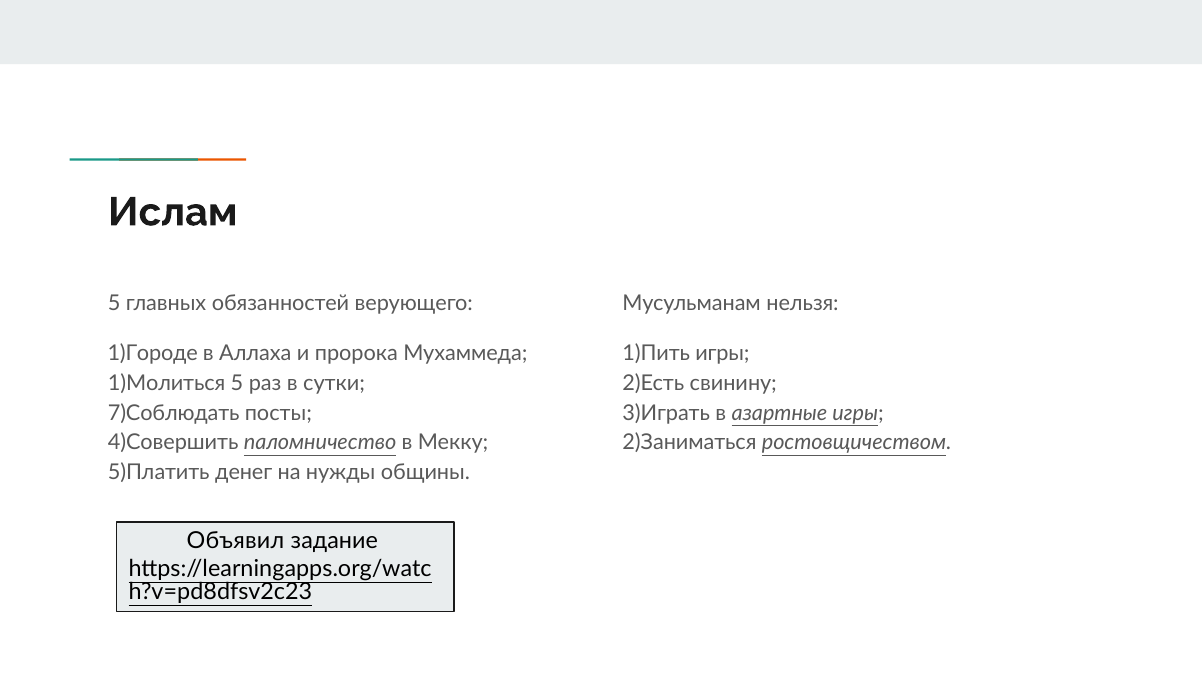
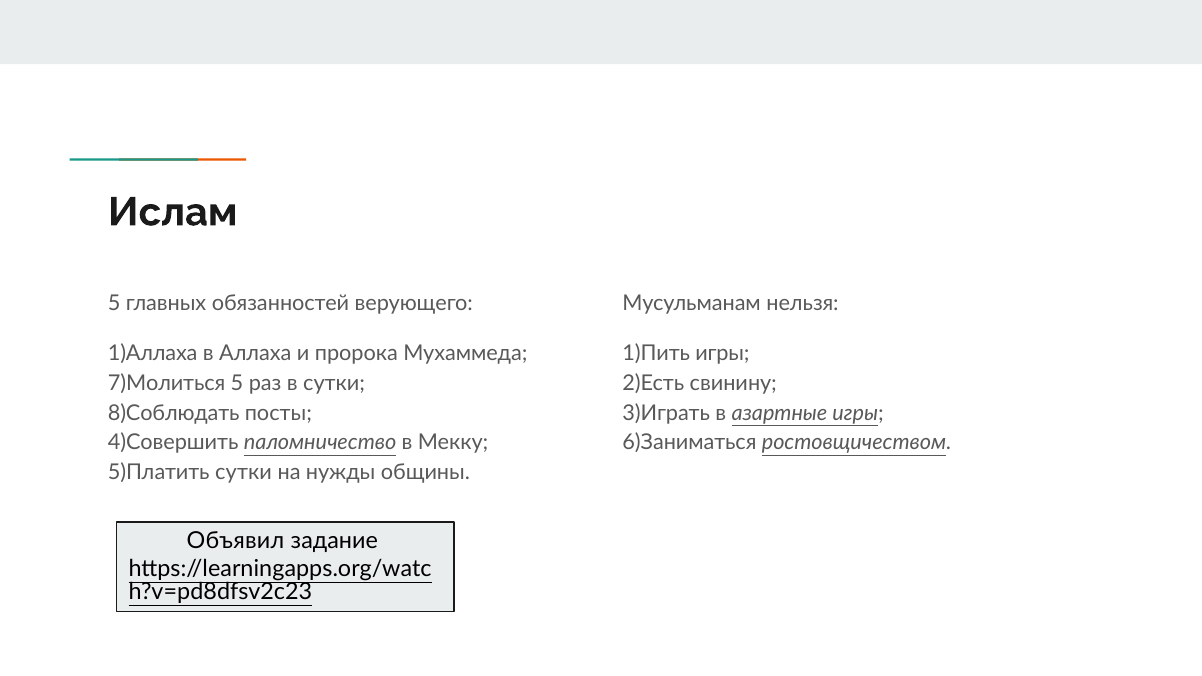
1)Городе: 1)Городе -> 1)Аллаха
1)Молиться: 1)Молиться -> 7)Молиться
7)Соблюдать: 7)Соблюдать -> 8)Соблюдать
2)Заниматься: 2)Заниматься -> 6)Заниматься
5)Платить денег: денег -> сутки
